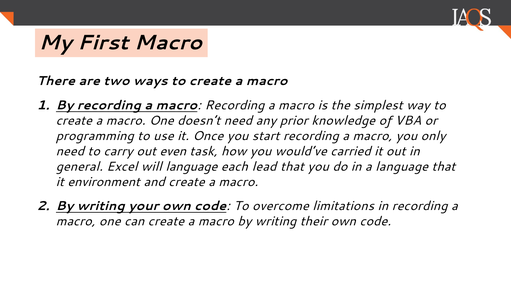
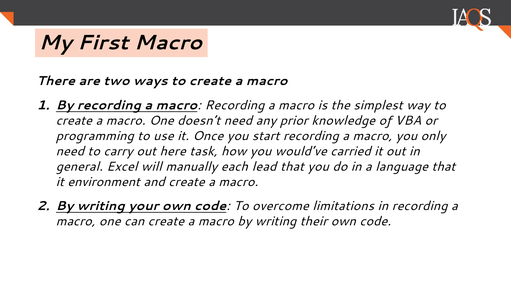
even: even -> here
will language: language -> manually
